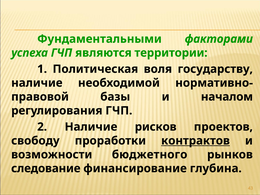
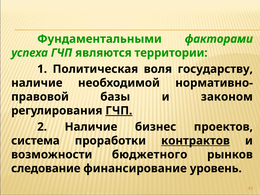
началом: началом -> законом
ГЧП at (119, 111) underline: none -> present
рисков: рисков -> бизнес
свободу: свободу -> система
глубина: глубина -> уровень
